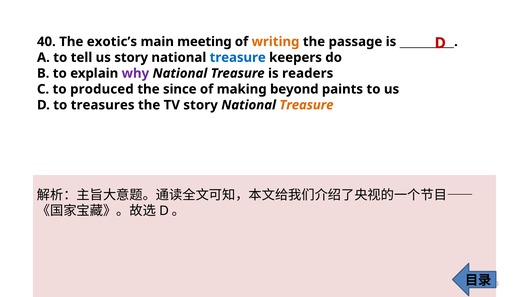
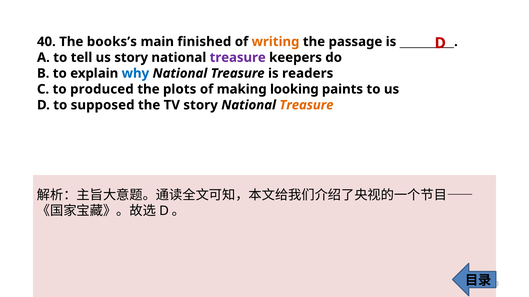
exotic’s: exotic’s -> books’s
meeting: meeting -> finished
treasure at (238, 58) colour: blue -> purple
why colour: purple -> blue
since: since -> plots
beyond: beyond -> looking
treasures: treasures -> supposed
